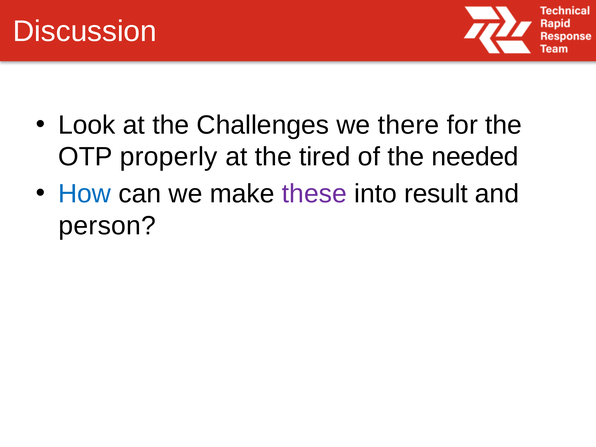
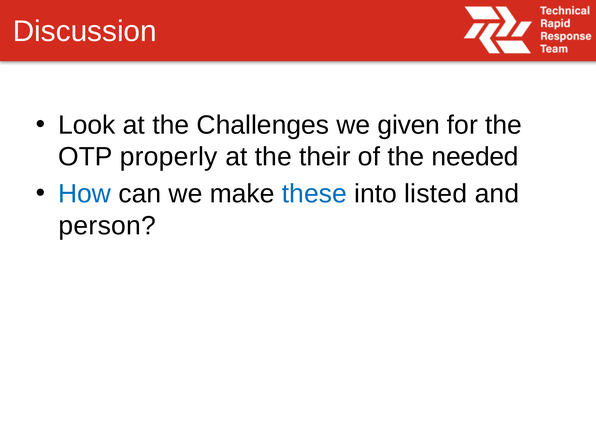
there: there -> given
tired: tired -> their
these colour: purple -> blue
result: result -> listed
